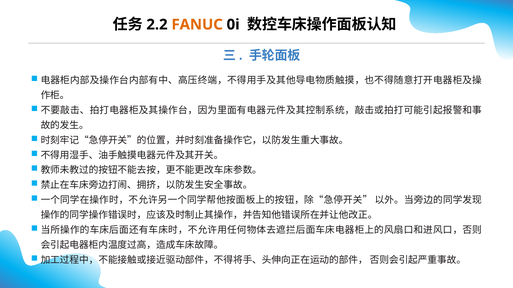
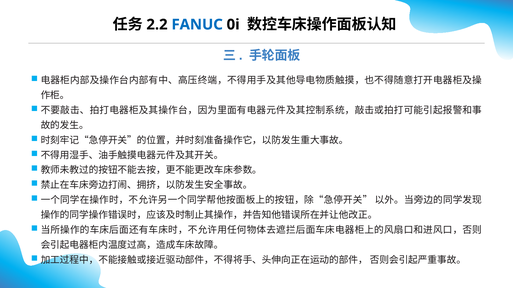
FANUC colour: orange -> blue
